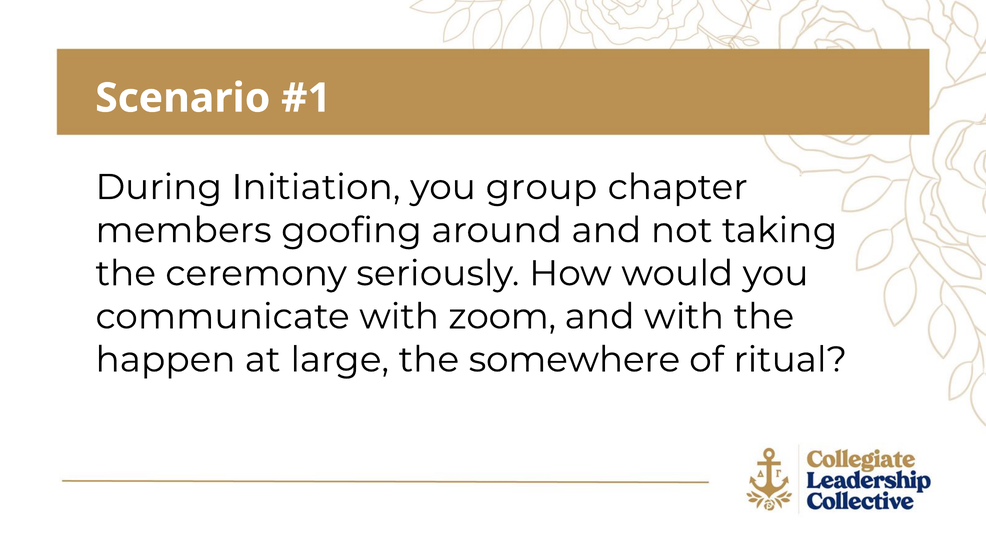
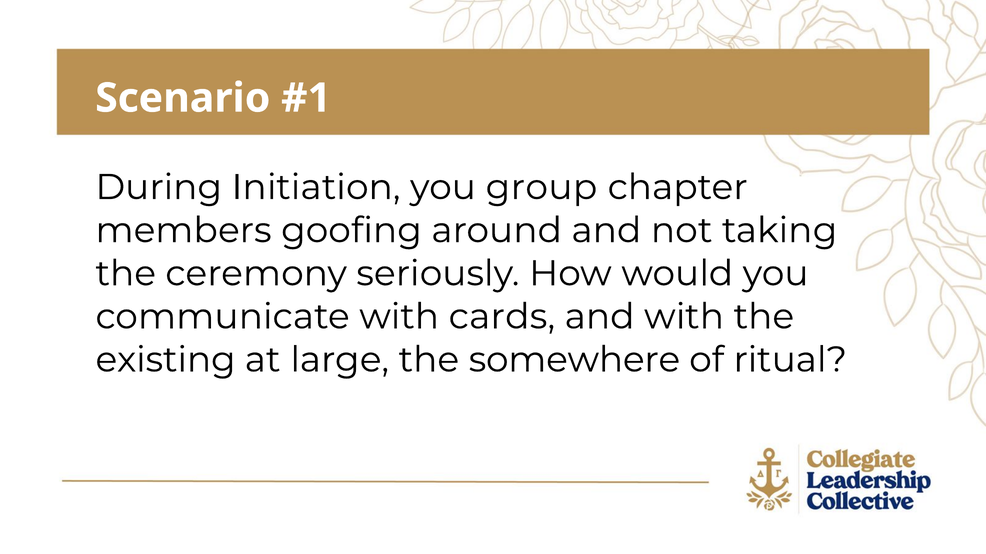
zoom: zoom -> cards
happen: happen -> existing
